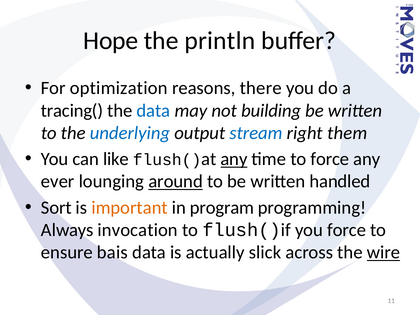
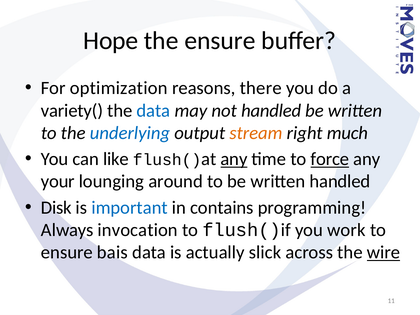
the println: println -> ensure
tracing(: tracing( -> variety(
not building: building -> handled
stream colour: blue -> orange
them: them -> much
force at (330, 159) underline: none -> present
ever: ever -> your
around underline: present -> none
Sort: Sort -> Disk
important colour: orange -> blue
program: program -> contains
you force: force -> work
